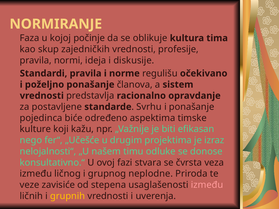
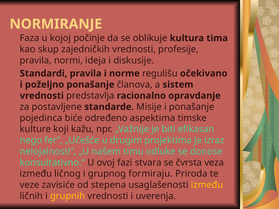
Svrhu: Svrhu -> Misije
neplodne: neplodne -> formiraju
između at (207, 185) colour: pink -> yellow
